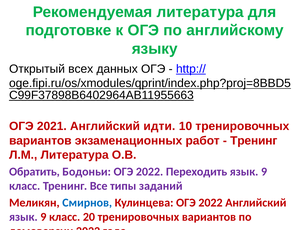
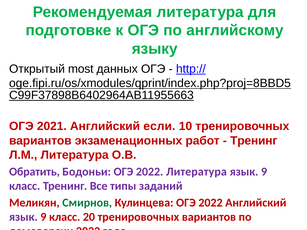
всех: всех -> most
идти: идти -> если
2022 Переходить: Переходить -> Литература
Смирнов colour: blue -> green
